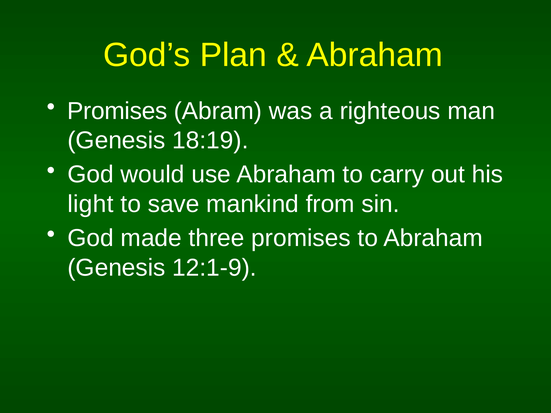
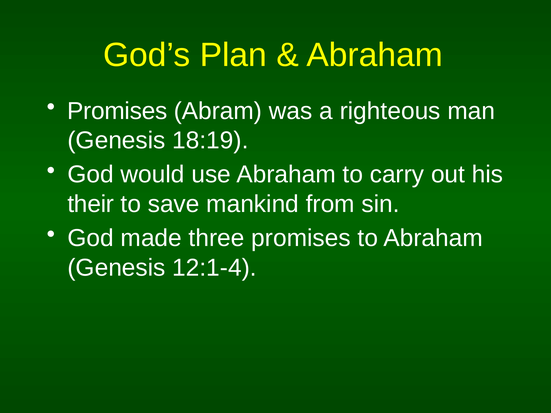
light: light -> their
12:1-9: 12:1-9 -> 12:1-4
